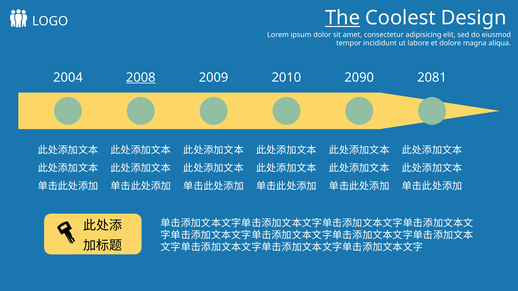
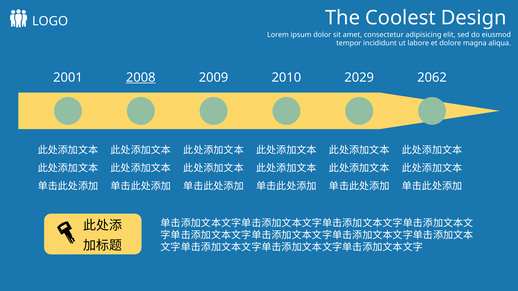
The underline: present -> none
2004: 2004 -> 2001
2090: 2090 -> 2029
2081: 2081 -> 2062
